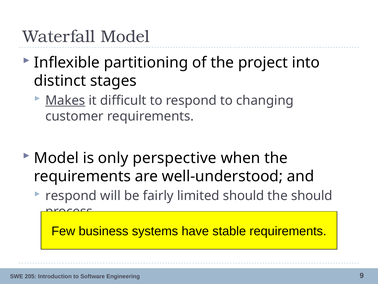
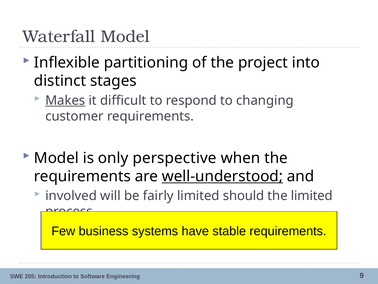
well-understood underline: none -> present
respond at (71, 196): respond -> involved
the should: should -> limited
